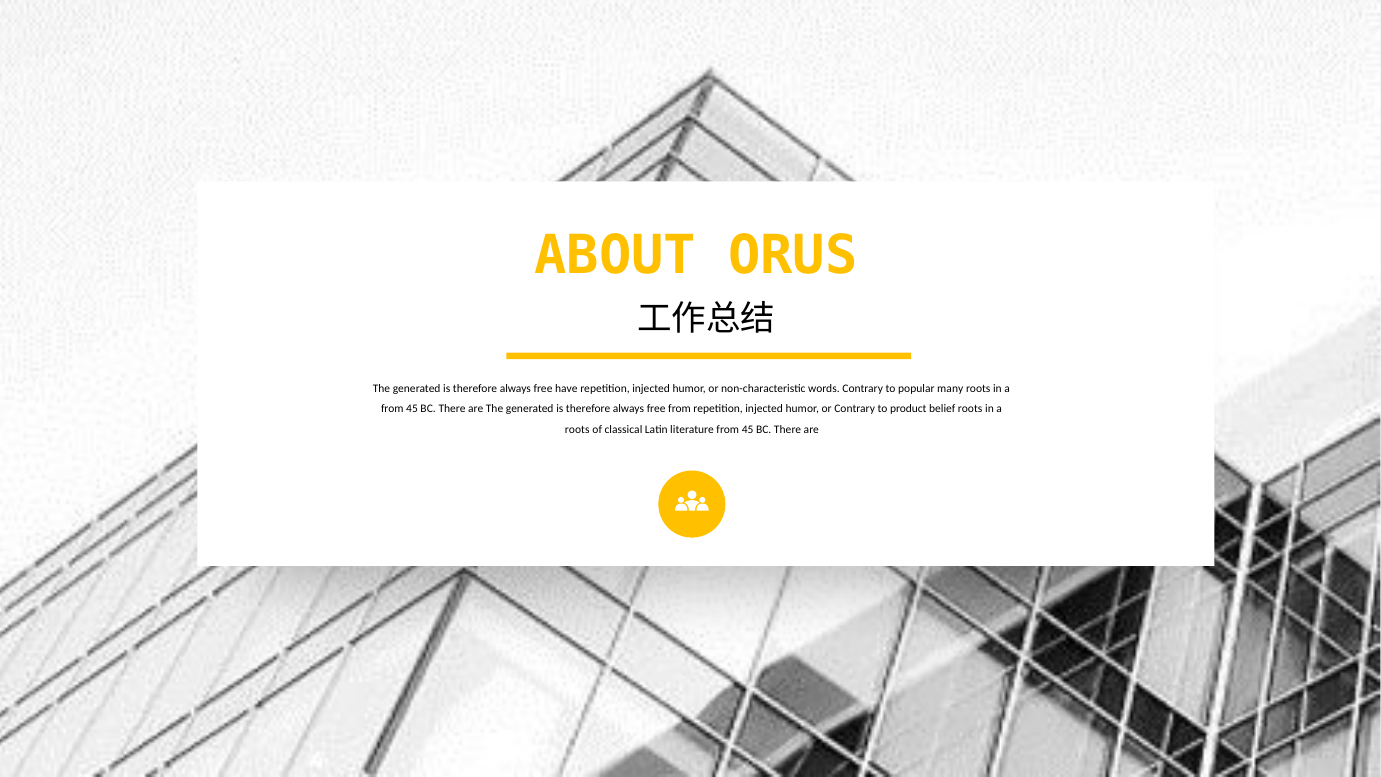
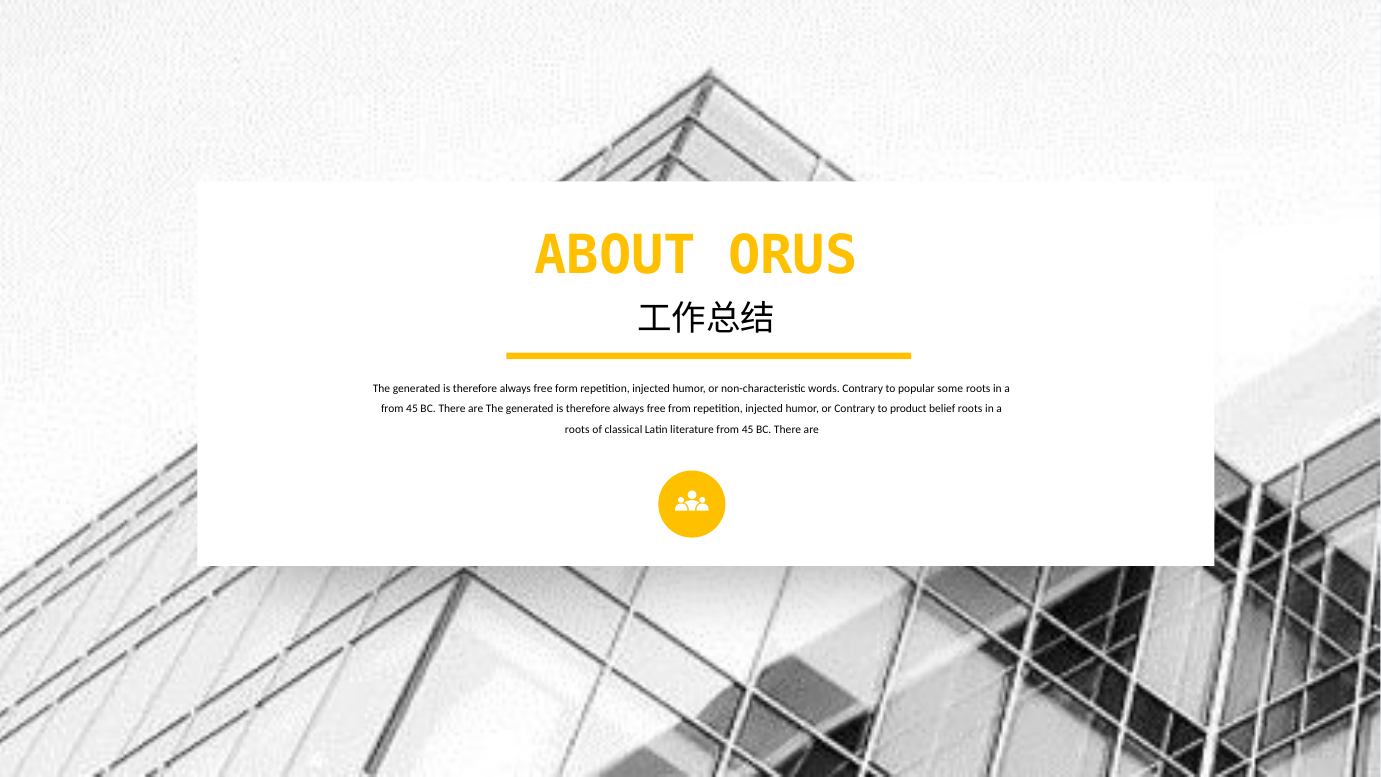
have: have -> form
many: many -> some
